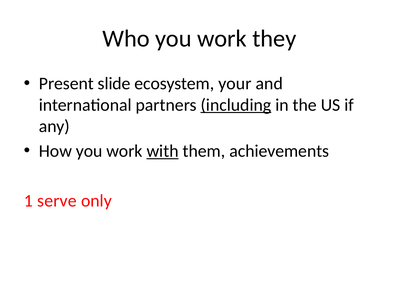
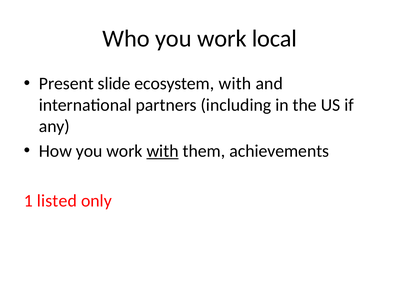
they: they -> local
ecosystem your: your -> with
including underline: present -> none
serve: serve -> listed
